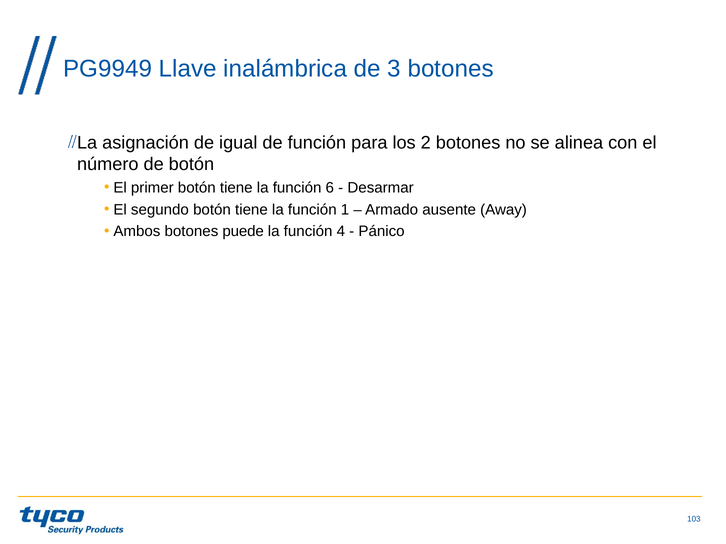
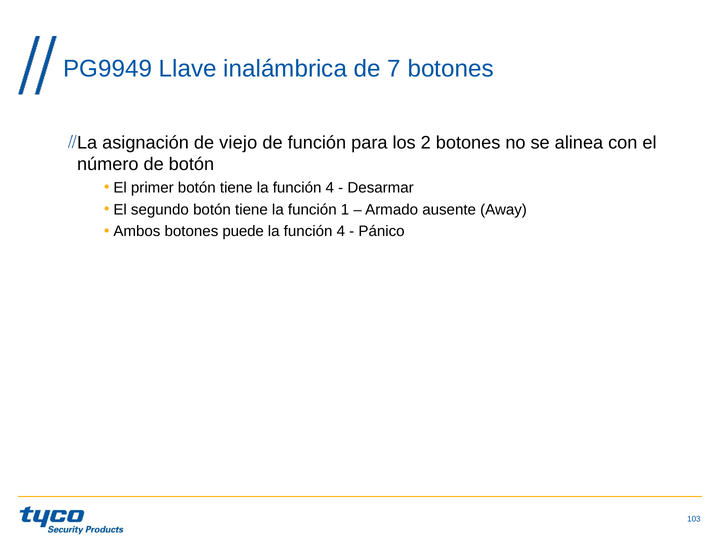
3: 3 -> 7
igual: igual -> viejo
tiene la función 6: 6 -> 4
